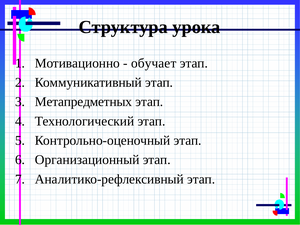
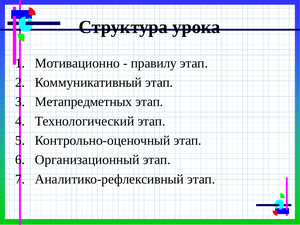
обучает: обучает -> правилу
